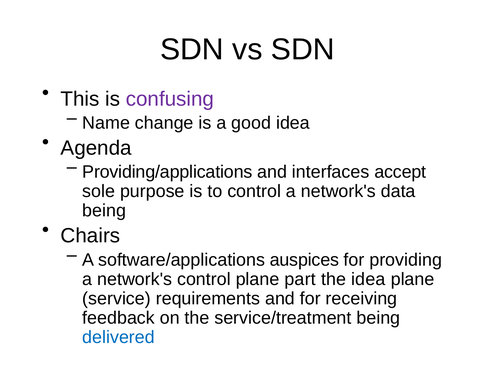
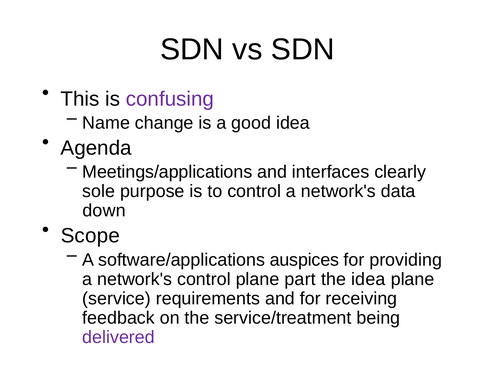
Providing/applications: Providing/applications -> Meetings/applications
accept: accept -> clearly
being at (104, 210): being -> down
Chairs: Chairs -> Scope
delivered colour: blue -> purple
